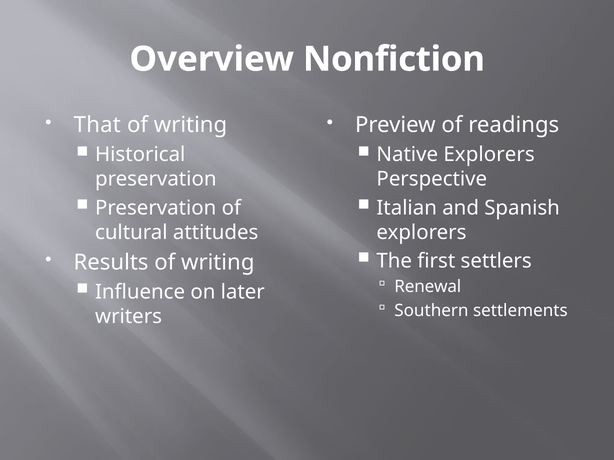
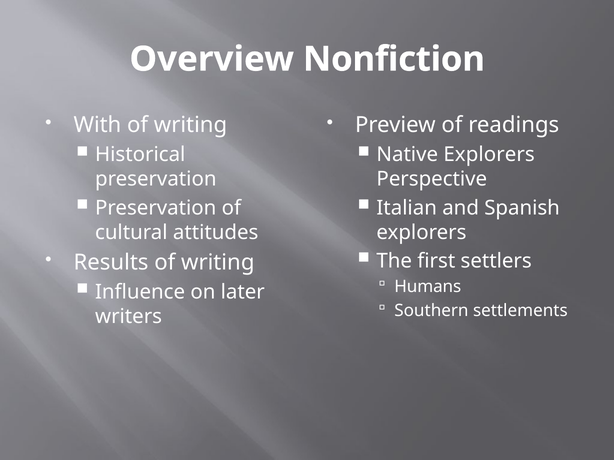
That: That -> With
Renewal: Renewal -> Humans
